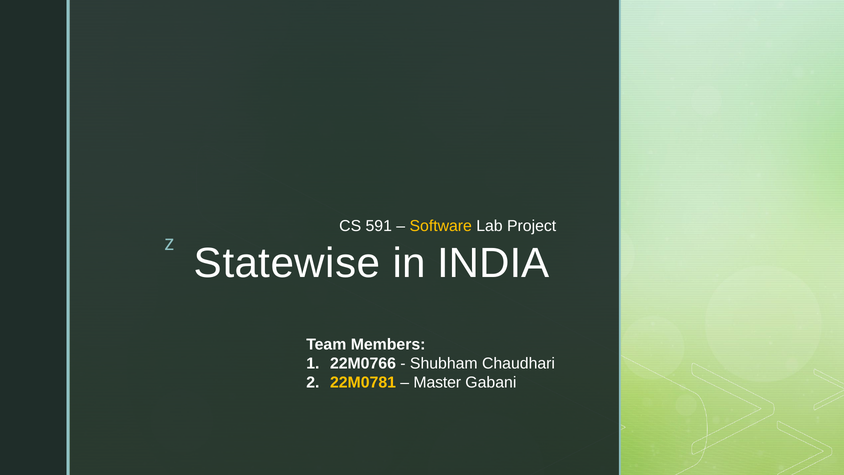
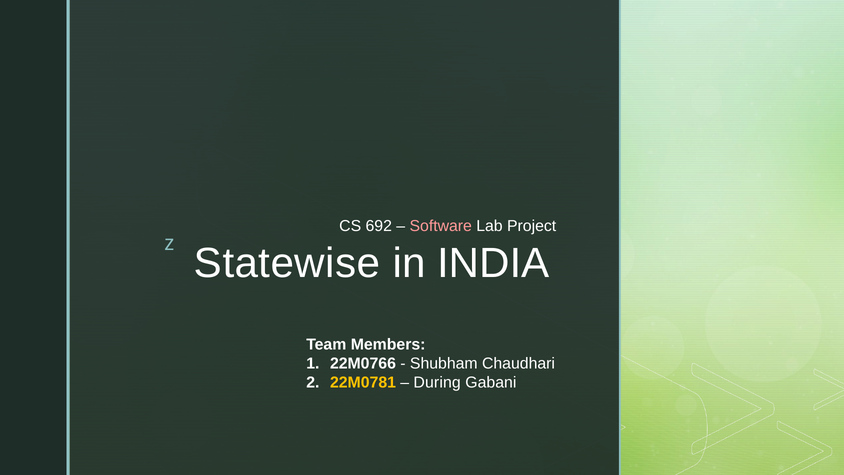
591: 591 -> 692
Software colour: yellow -> pink
Master: Master -> During
